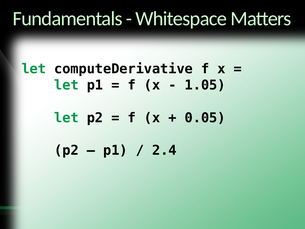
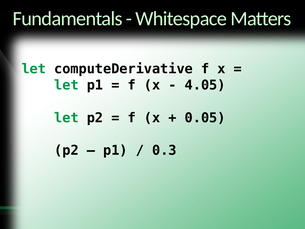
1.05: 1.05 -> 4.05
2.4: 2.4 -> 0.3
